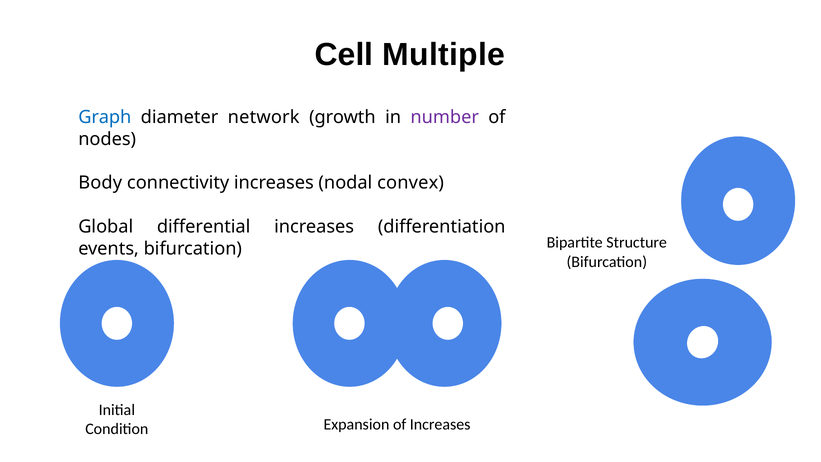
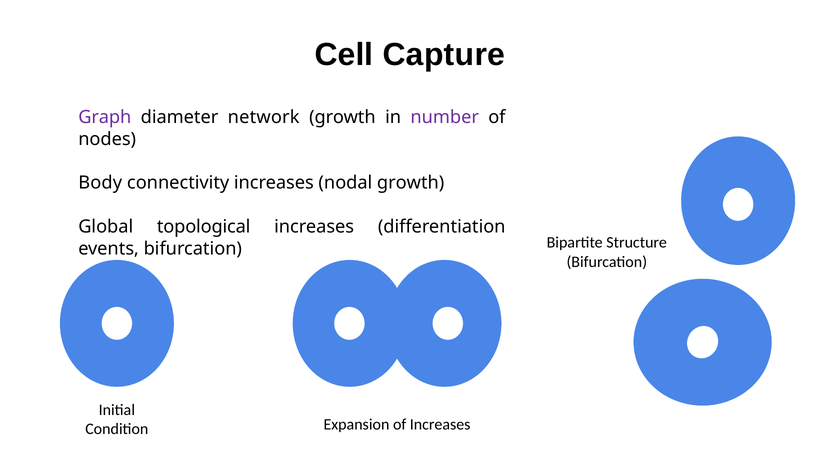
Multiple: Multiple -> Capture
Graph colour: blue -> purple
nodal convex: convex -> growth
differential: differential -> topological
